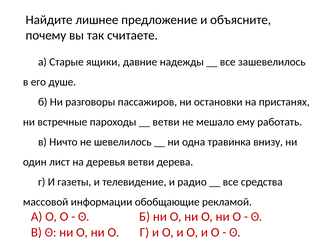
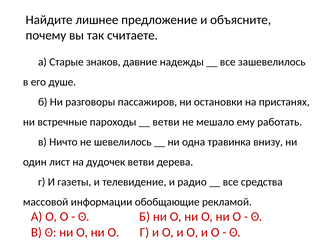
ящики: ящики -> знаков
деревья: деревья -> дудочек
